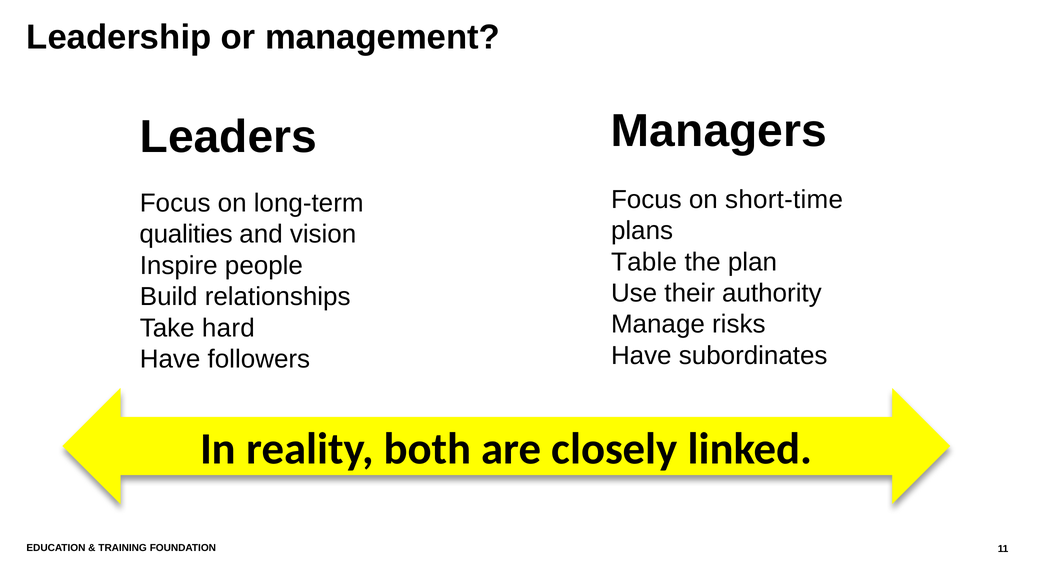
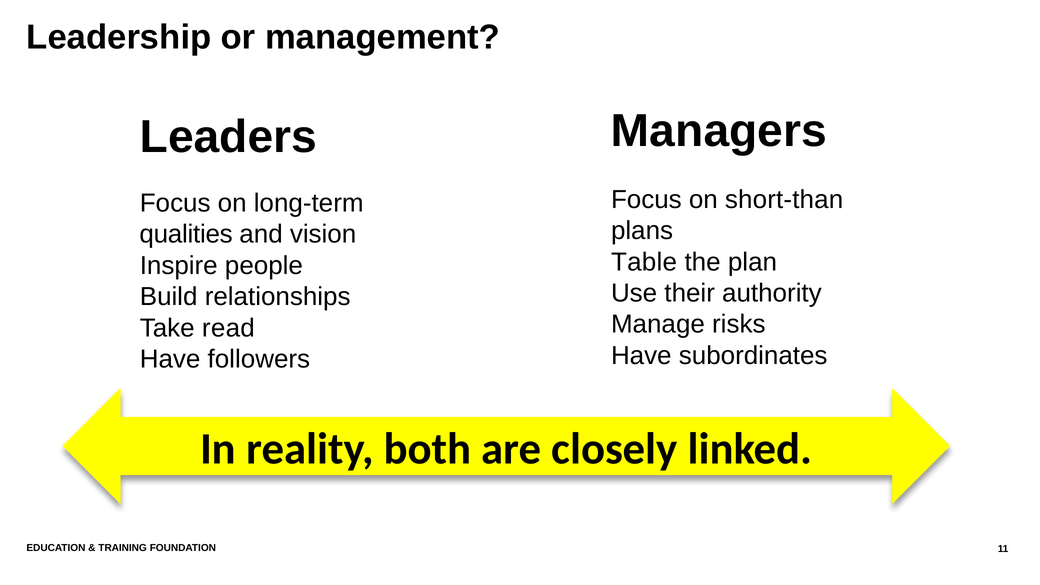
short-time: short-time -> short-than
hard: hard -> read
